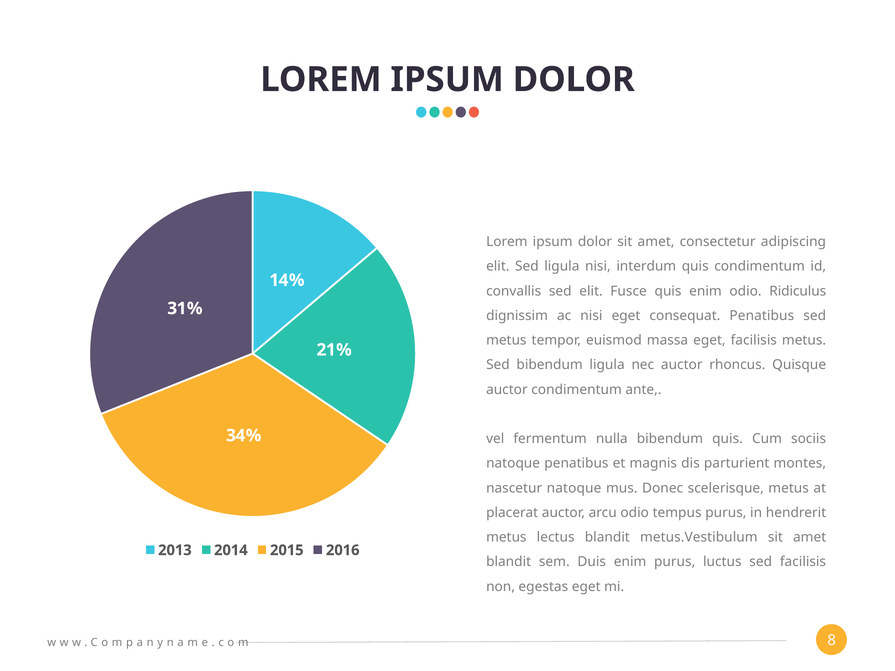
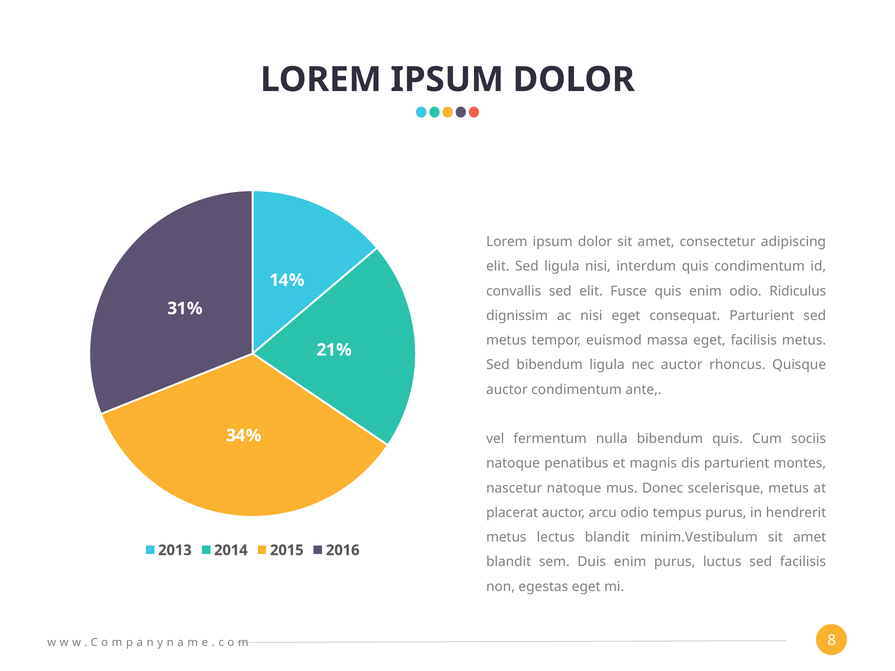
consequat Penatibus: Penatibus -> Parturient
metus.Vestibulum: metus.Vestibulum -> minim.Vestibulum
